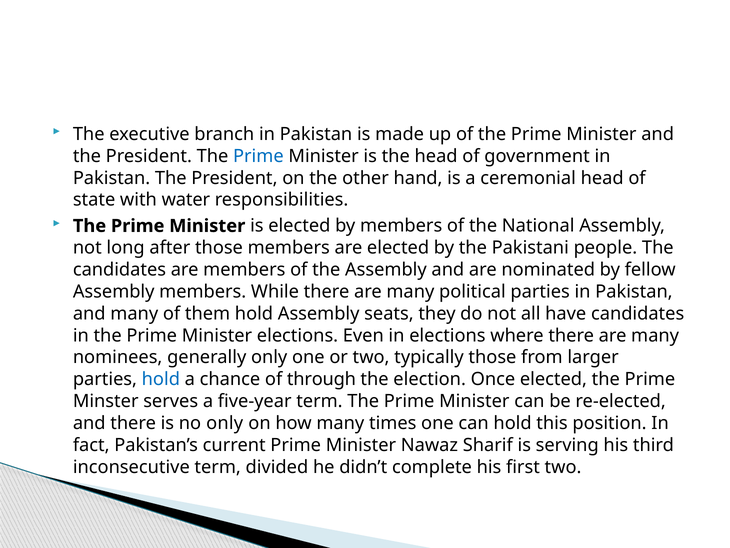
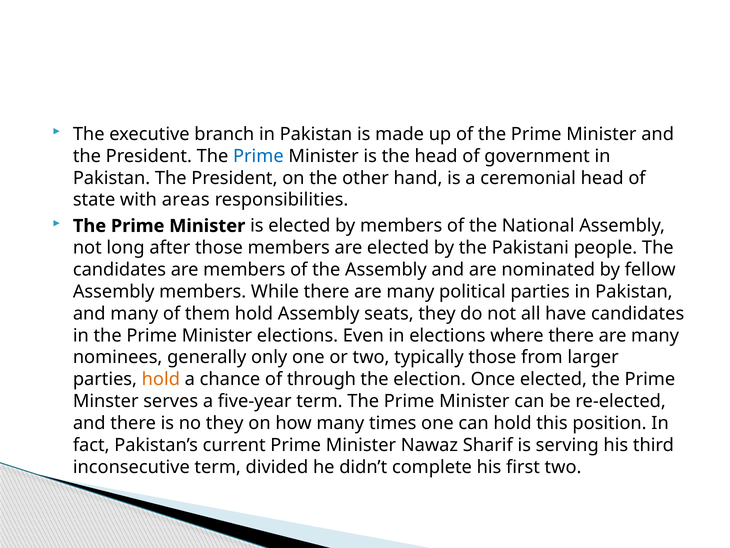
water: water -> areas
hold at (161, 379) colour: blue -> orange
no only: only -> they
